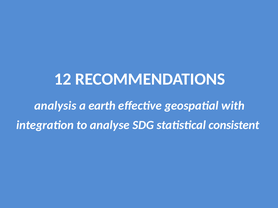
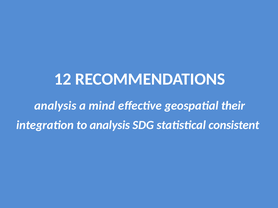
earth: earth -> mind
with: with -> their
to analyse: analyse -> analysis
